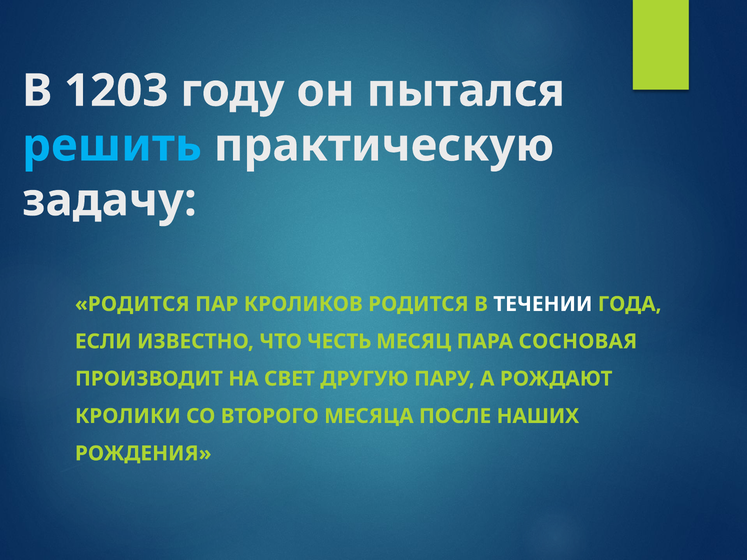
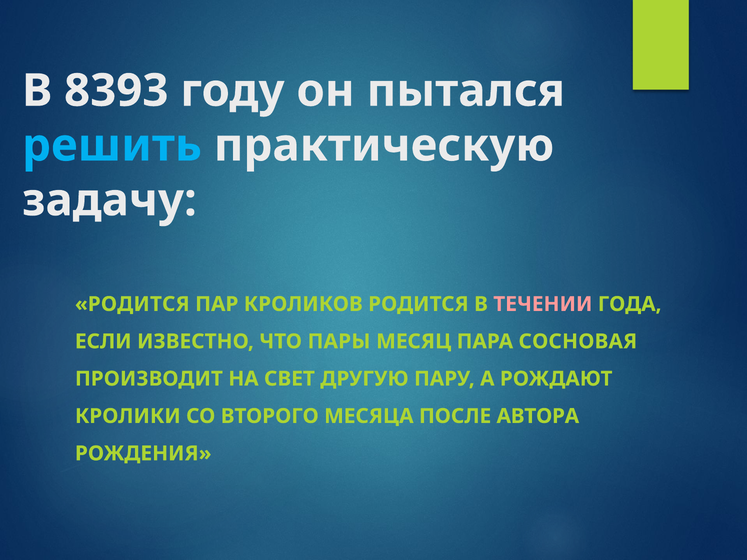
1203: 1203 -> 8393
ТЕЧЕНИИ colour: white -> pink
ЧЕСТЬ: ЧЕСТЬ -> ПАРЫ
НАШИХ: НАШИХ -> АВТОРА
